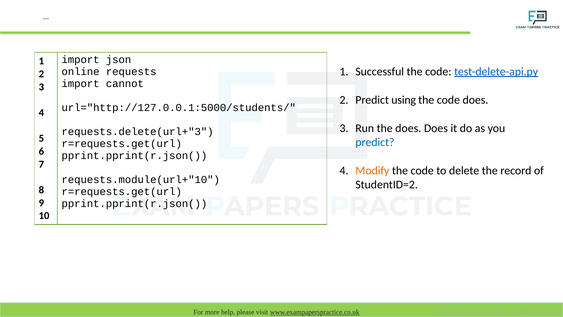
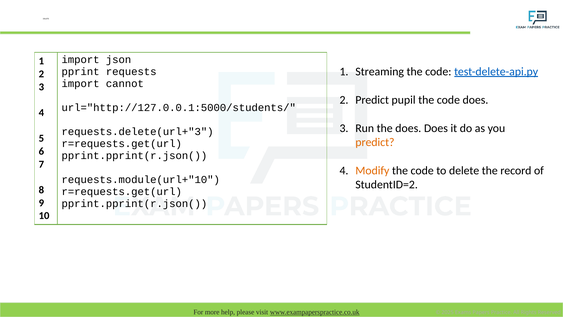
Successful: Successful -> Streaming
online: online -> pprint
using: using -> pupil
predict at (375, 142) colour: blue -> orange
